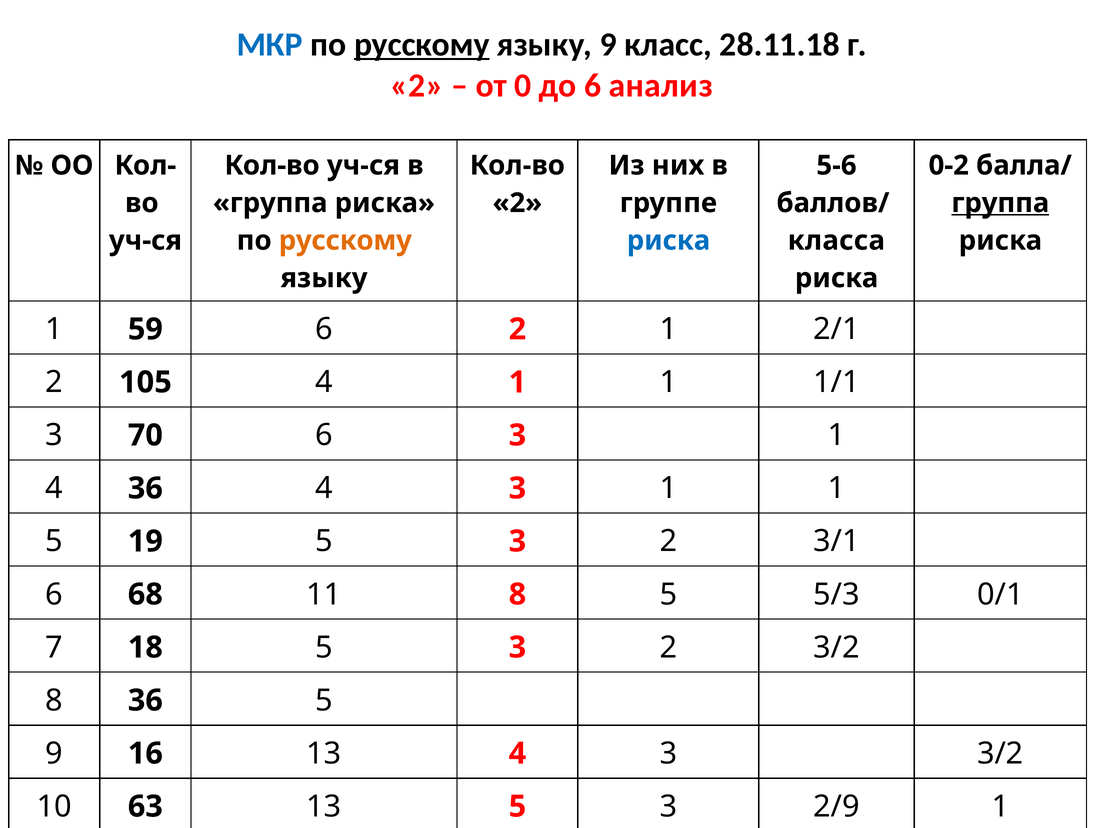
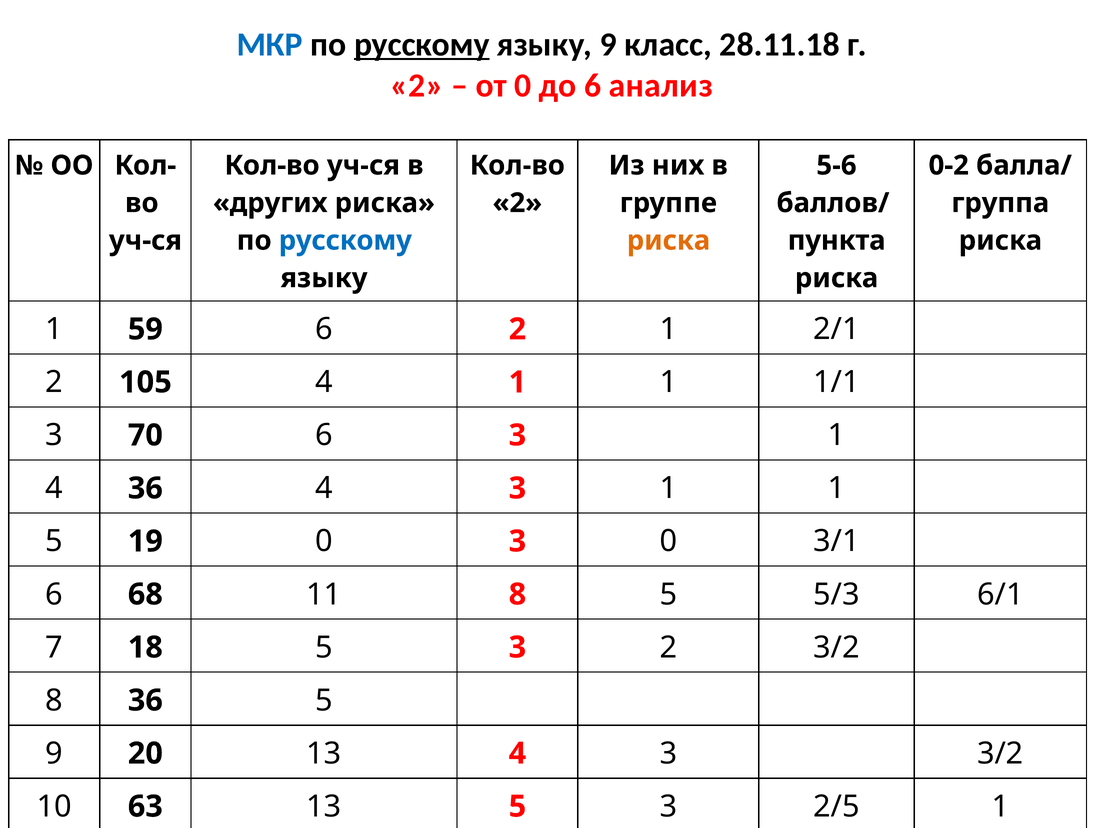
группа at (270, 203): группа -> других
группа at (1000, 203) underline: present -> none
русскому at (345, 241) colour: orange -> blue
риска at (668, 241) colour: blue -> orange
класса: класса -> пункта
19 5: 5 -> 0
2 at (668, 541): 2 -> 0
0/1: 0/1 -> 6/1
16: 16 -> 20
2/9: 2/9 -> 2/5
